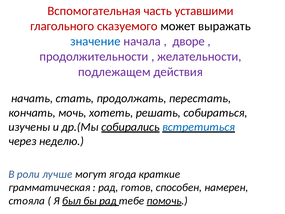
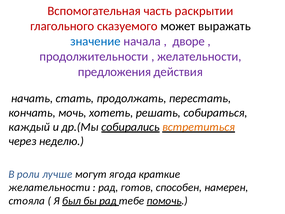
уставшими: уставшими -> раскрытии
подлежащем: подлежащем -> предложения
изучены: изучены -> каждый
встретиться colour: blue -> orange
грамматическая at (49, 187): грамматическая -> желательности
